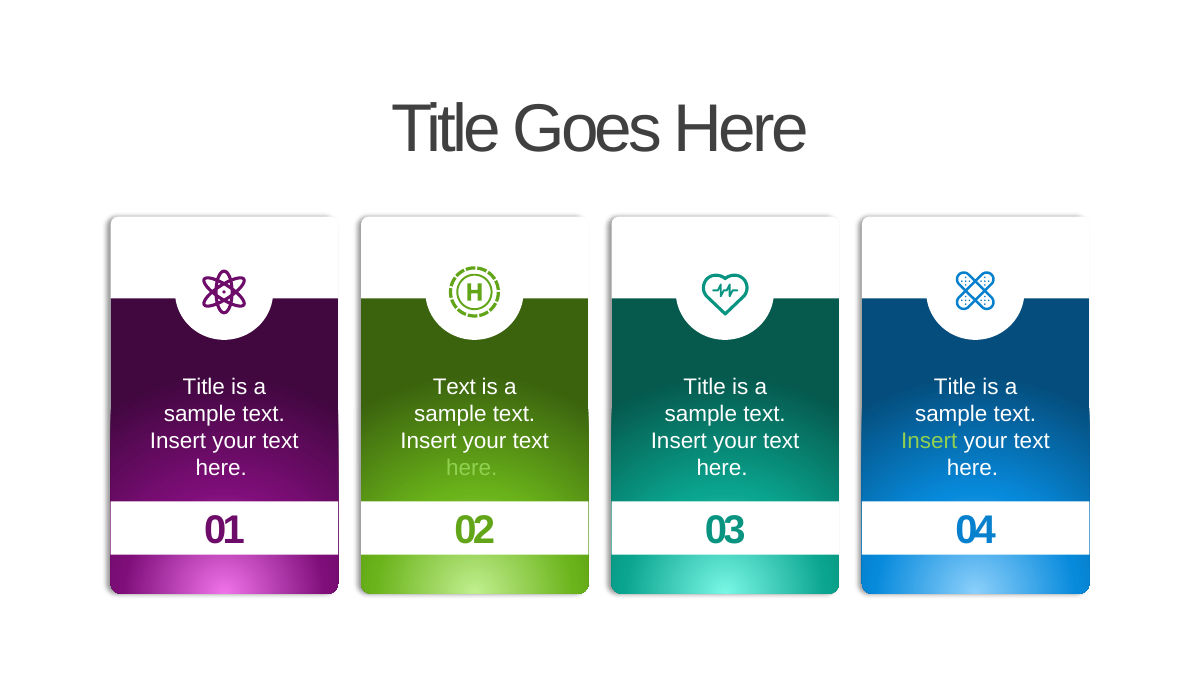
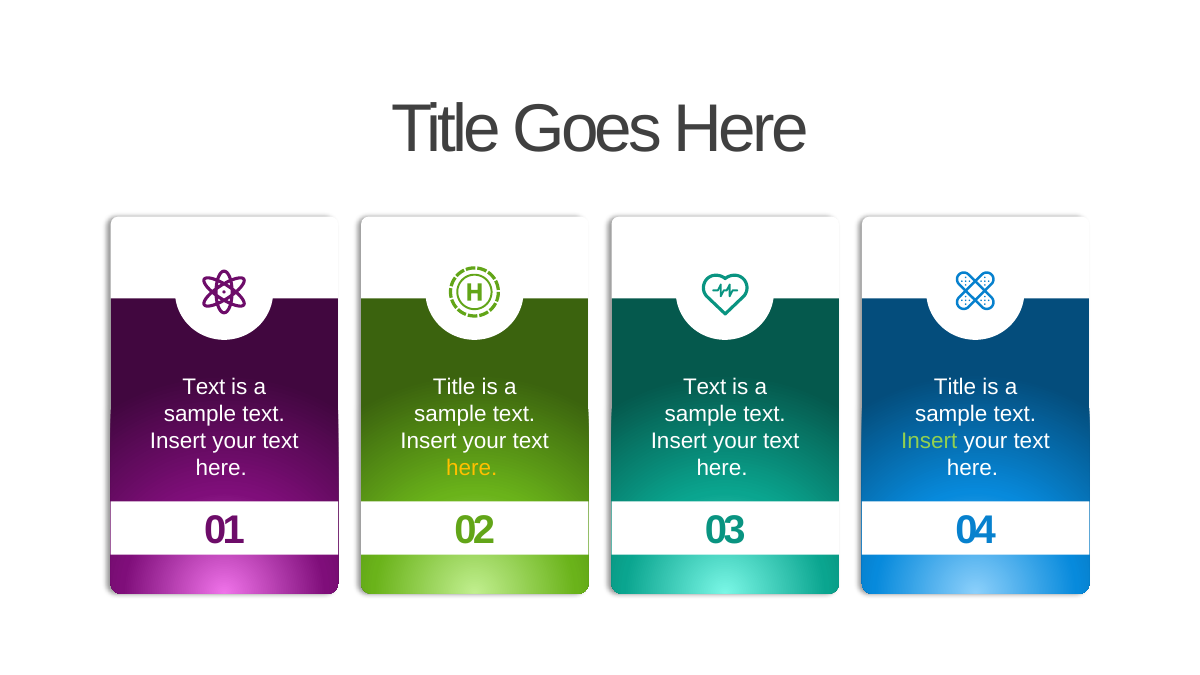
Title at (204, 387): Title -> Text
Text at (454, 387): Text -> Title
Title at (705, 387): Title -> Text
here at (472, 468) colour: light green -> yellow
